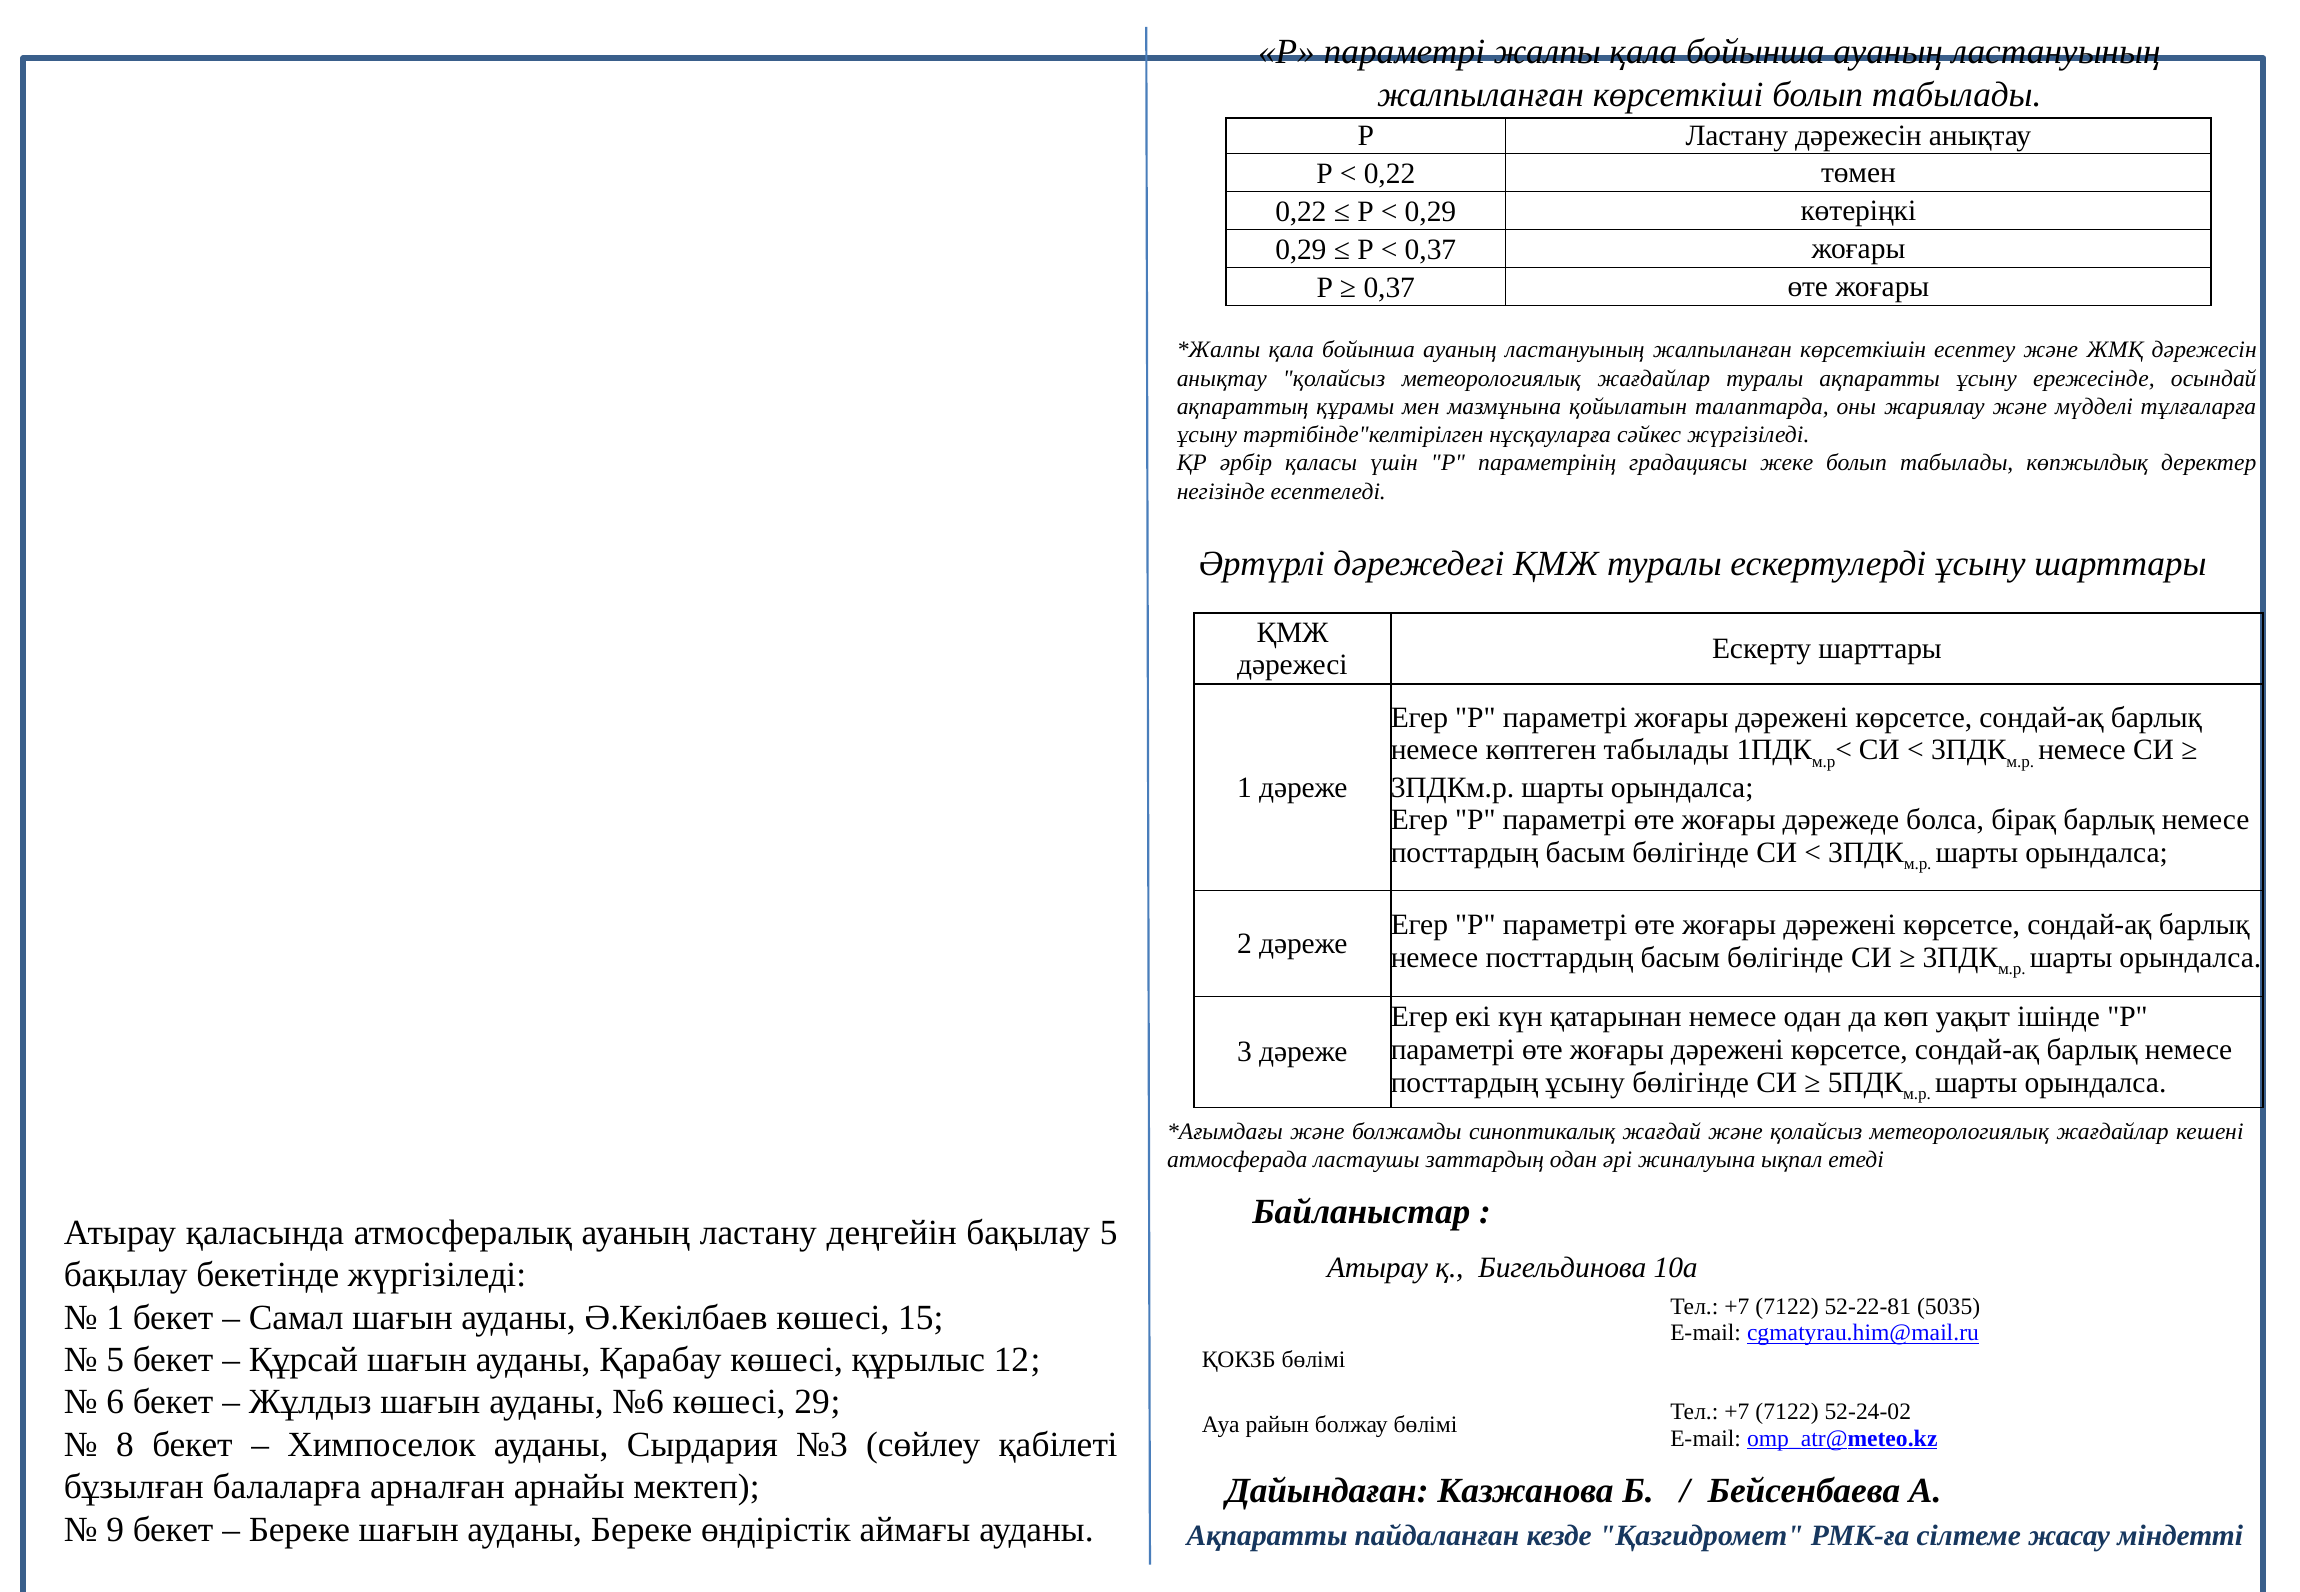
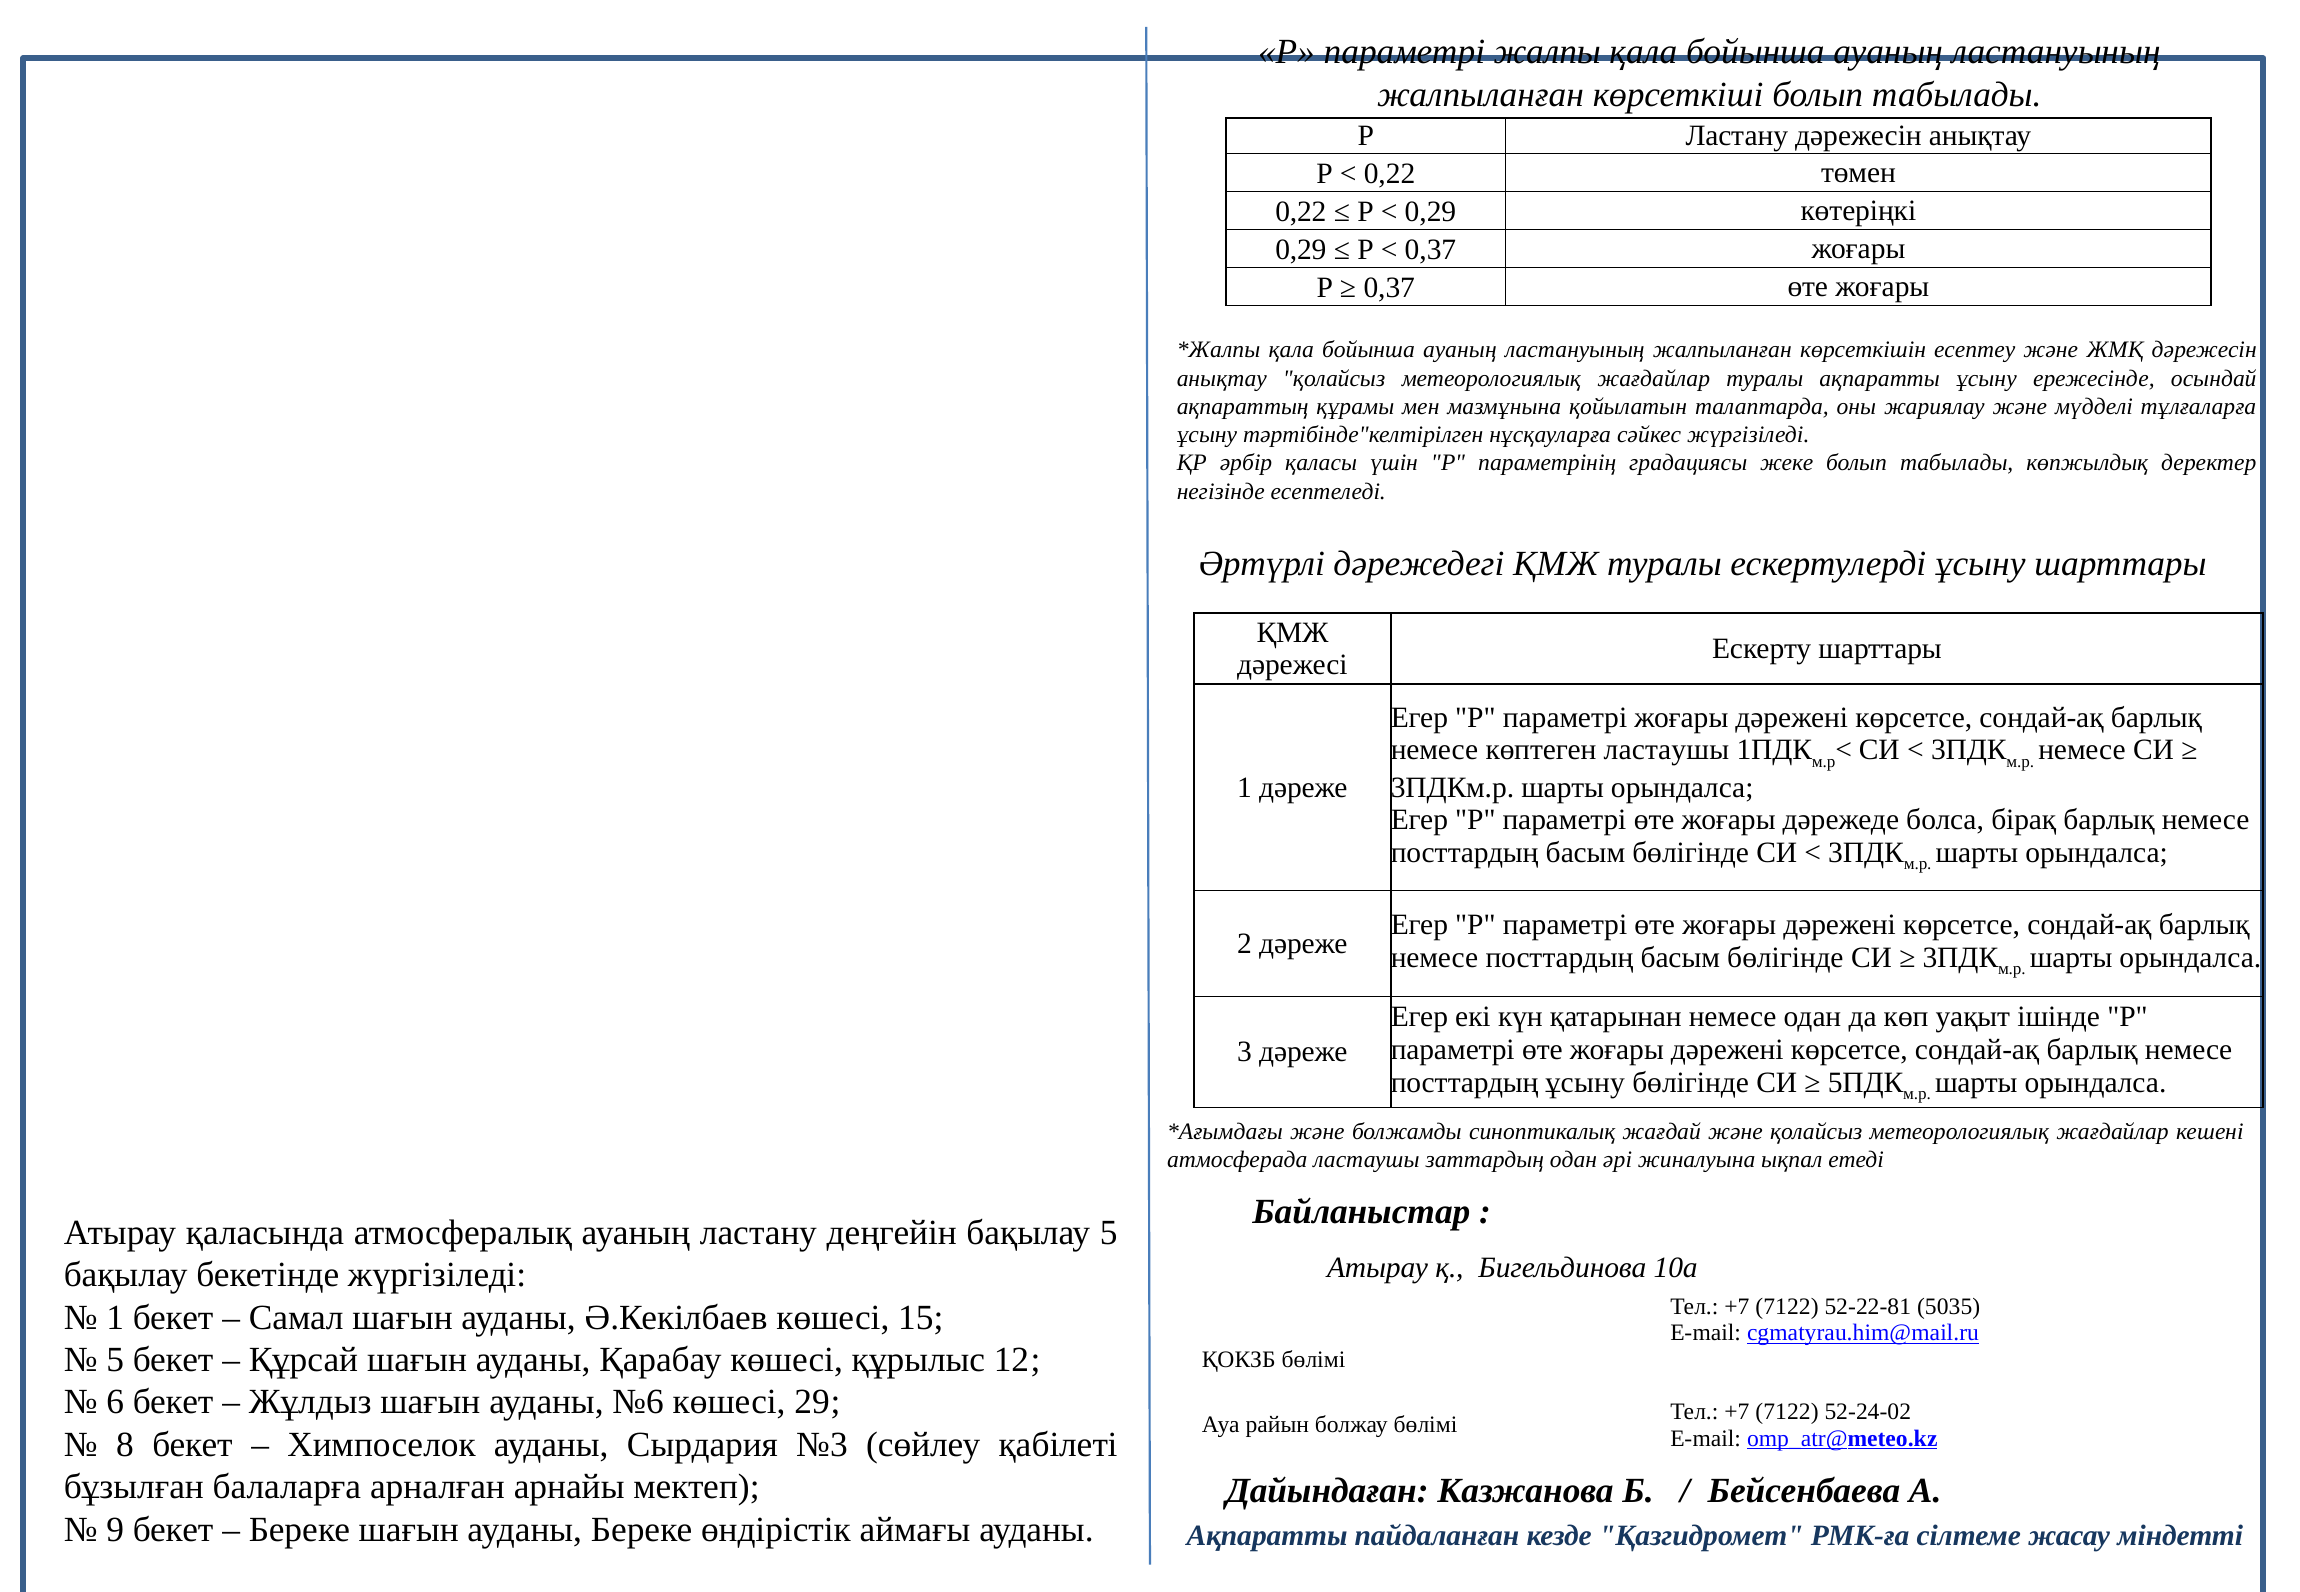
көптеген табылады: табылады -> ластаушы
